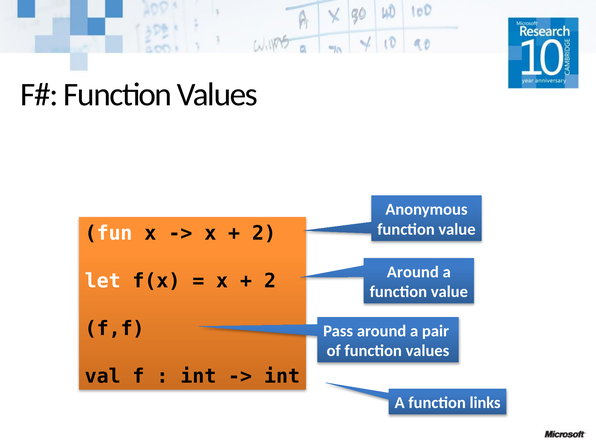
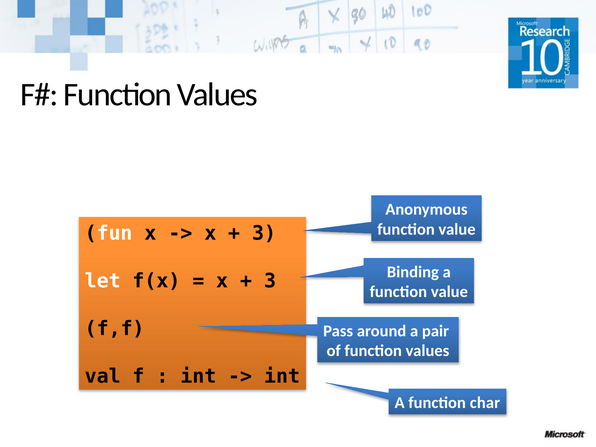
2 at (264, 233): 2 -> 3
Around at (413, 272): Around -> Binding
2 at (270, 281): 2 -> 3
links: links -> char
